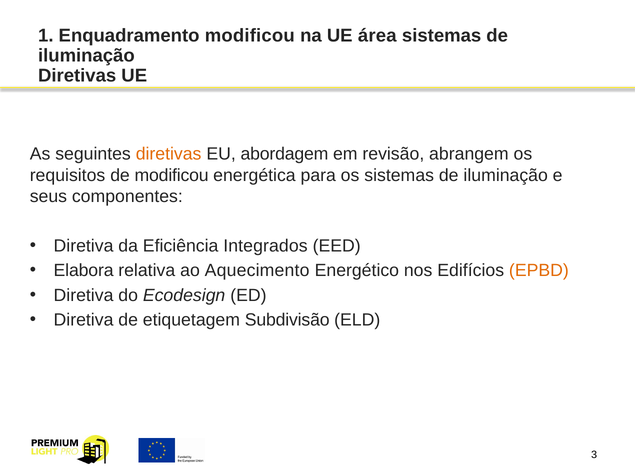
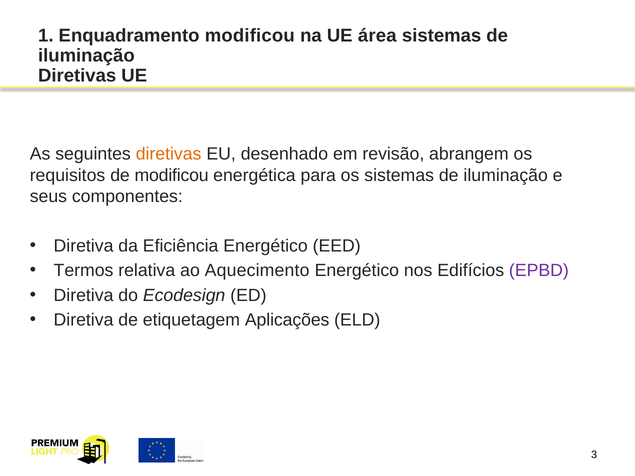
abordagem: abordagem -> desenhado
Eficiência Integrados: Integrados -> Energético
Elabora: Elabora -> Termos
EPBD colour: orange -> purple
Subdivisão: Subdivisão -> Aplicações
